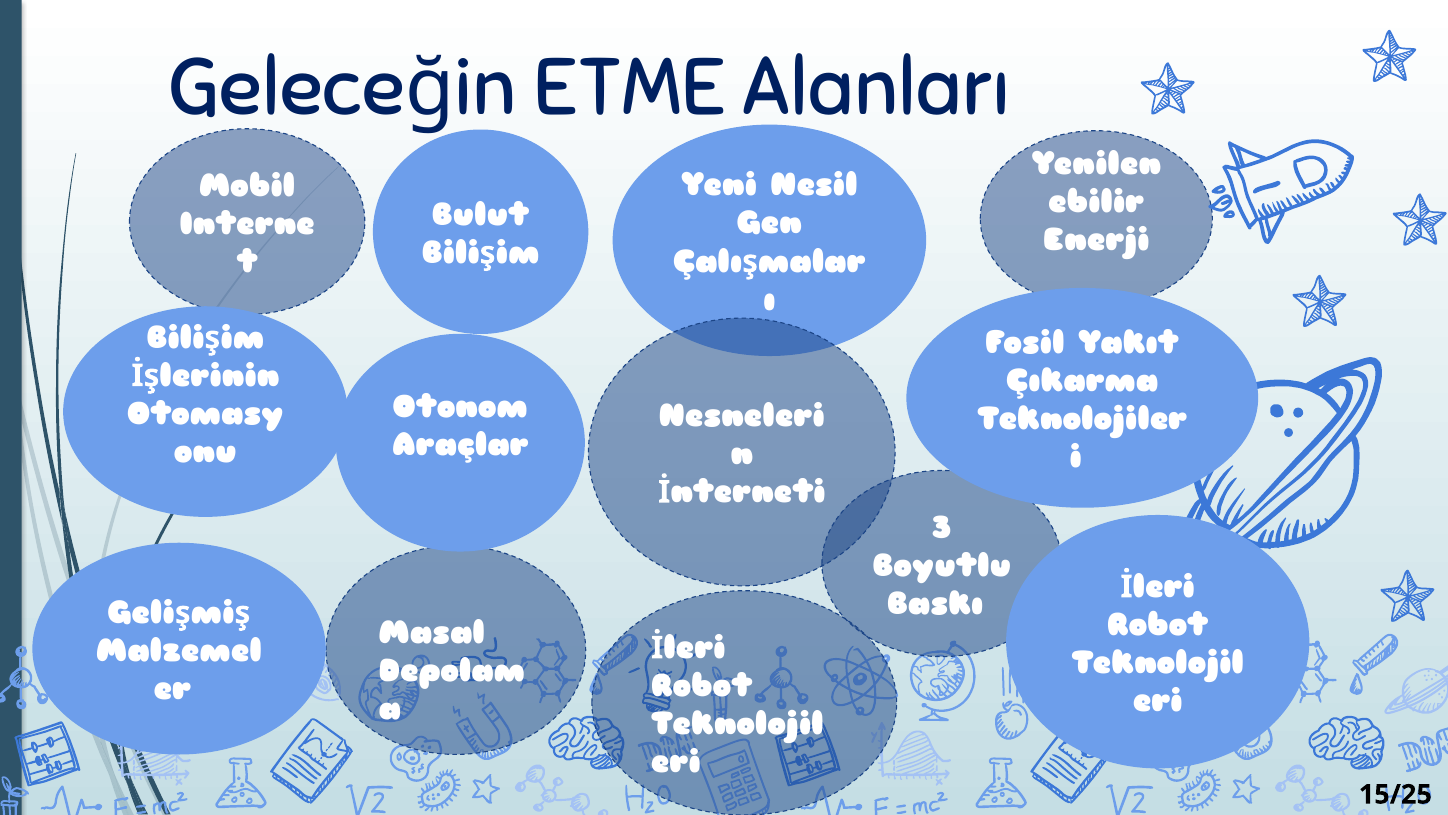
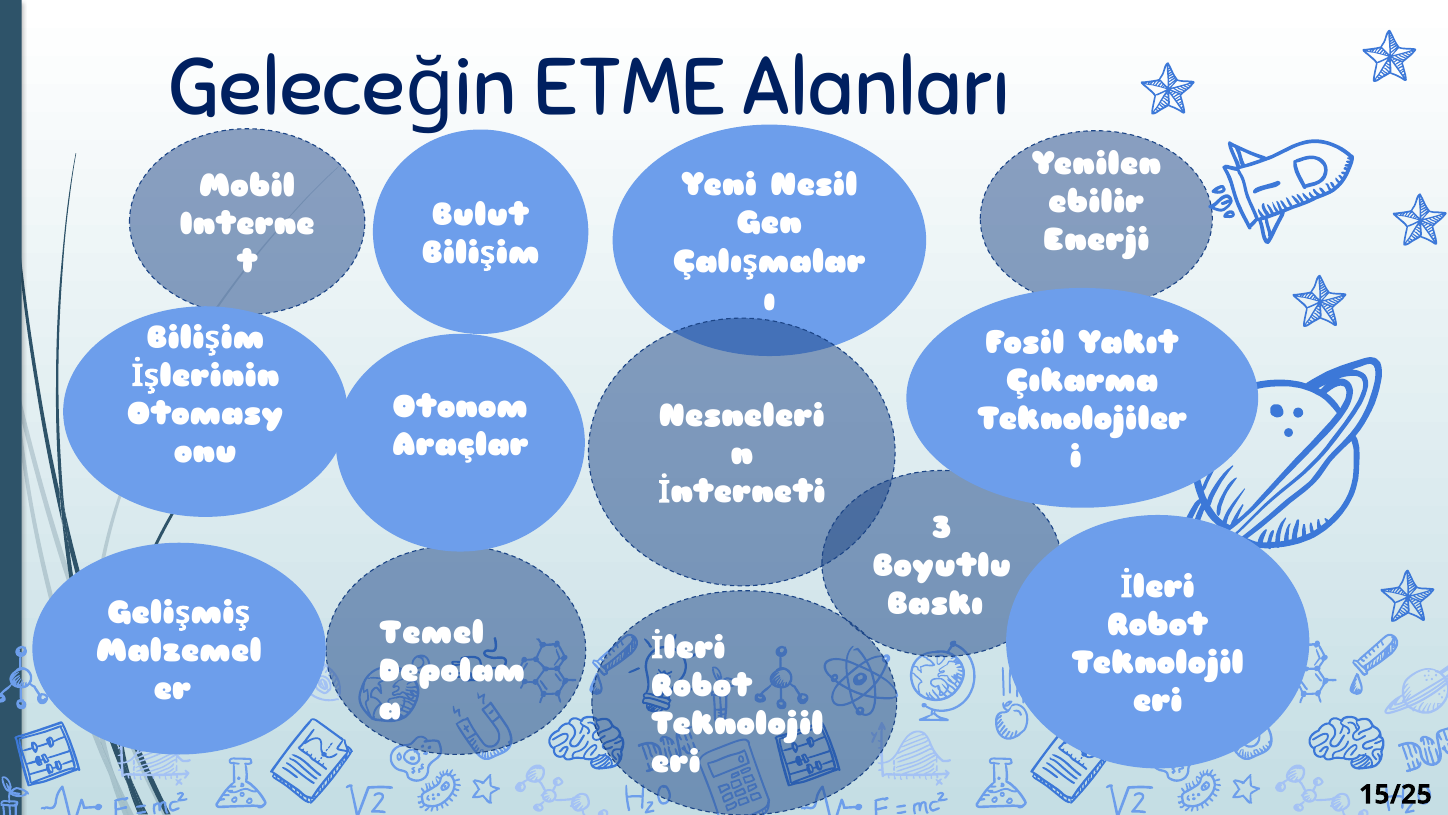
Masal: Masal -> Temel
